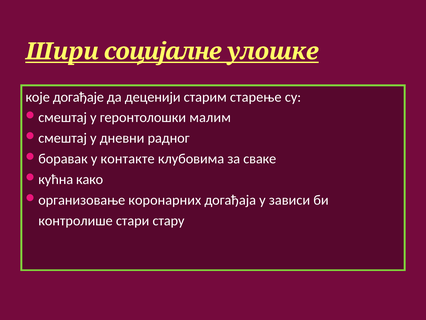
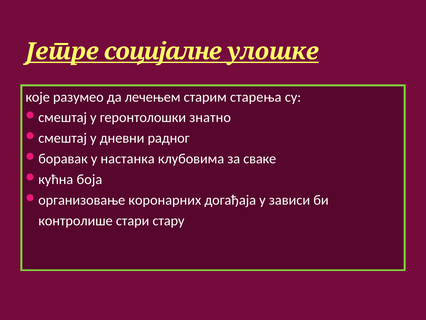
Шири: Шири -> Јетре
догађаје: догађаје -> разумео
деценији: деценији -> лечењем
старење: старење -> старења
малим: малим -> знатно
контакте: контакте -> настанка
како: како -> боја
